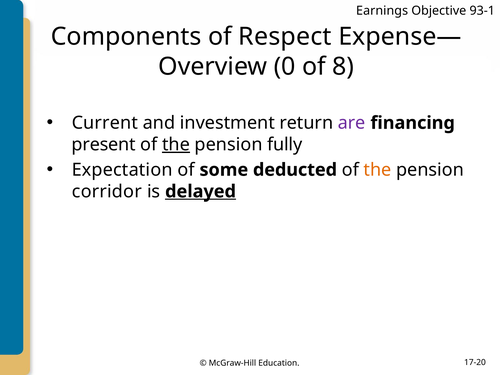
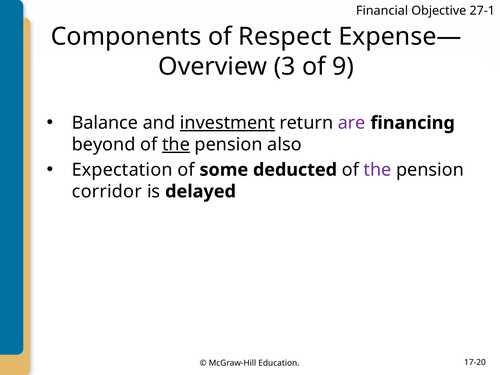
Earnings: Earnings -> Financial
93-1: 93-1 -> 27-1
0: 0 -> 3
8: 8 -> 9
Current: Current -> Balance
investment underline: none -> present
present: present -> beyond
fully: fully -> also
the at (377, 170) colour: orange -> purple
delayed underline: present -> none
